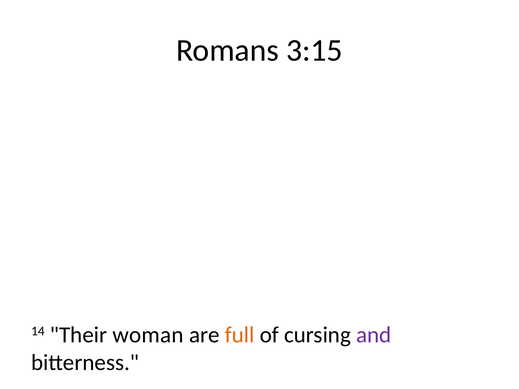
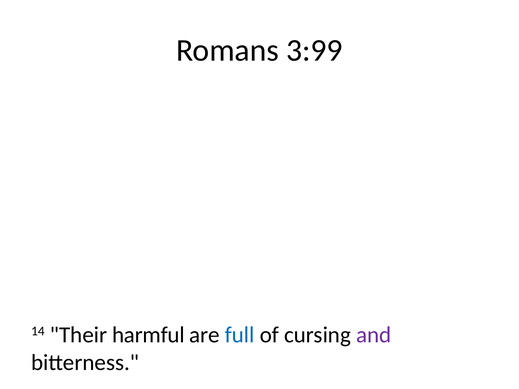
3:15: 3:15 -> 3:99
woman: woman -> harmful
full colour: orange -> blue
